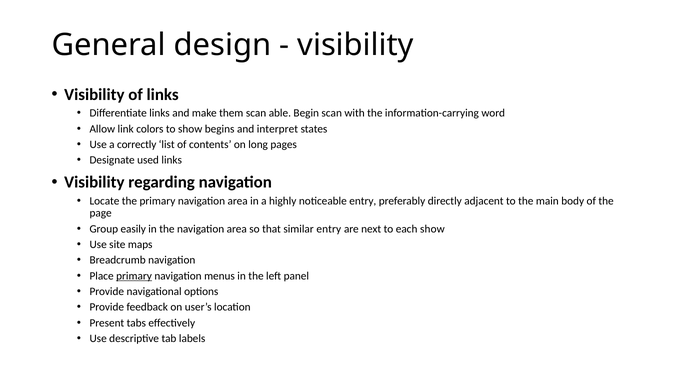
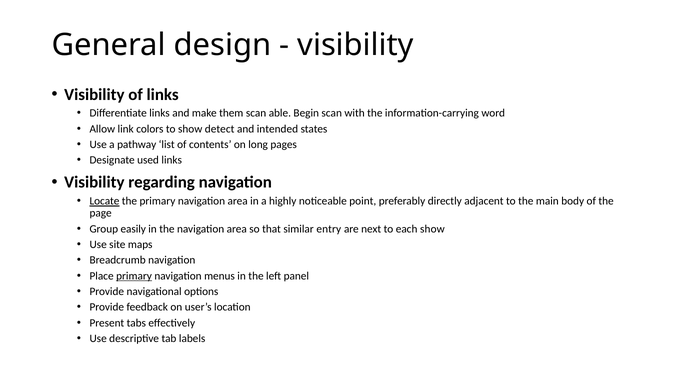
begins: begins -> detect
interpret: interpret -> intended
correctly: correctly -> pathway
Locate underline: none -> present
noticeable entry: entry -> point
